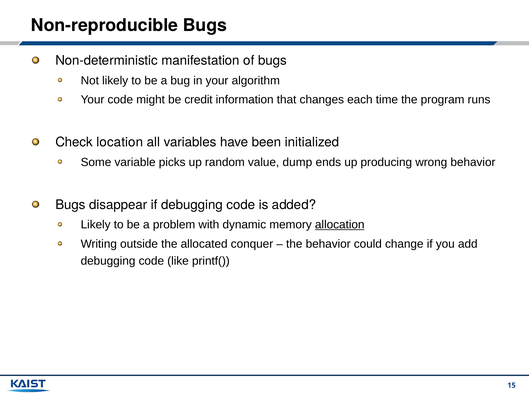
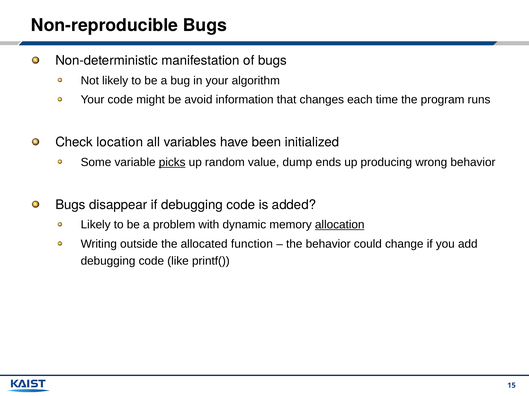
credit: credit -> avoid
picks underline: none -> present
conquer: conquer -> function
